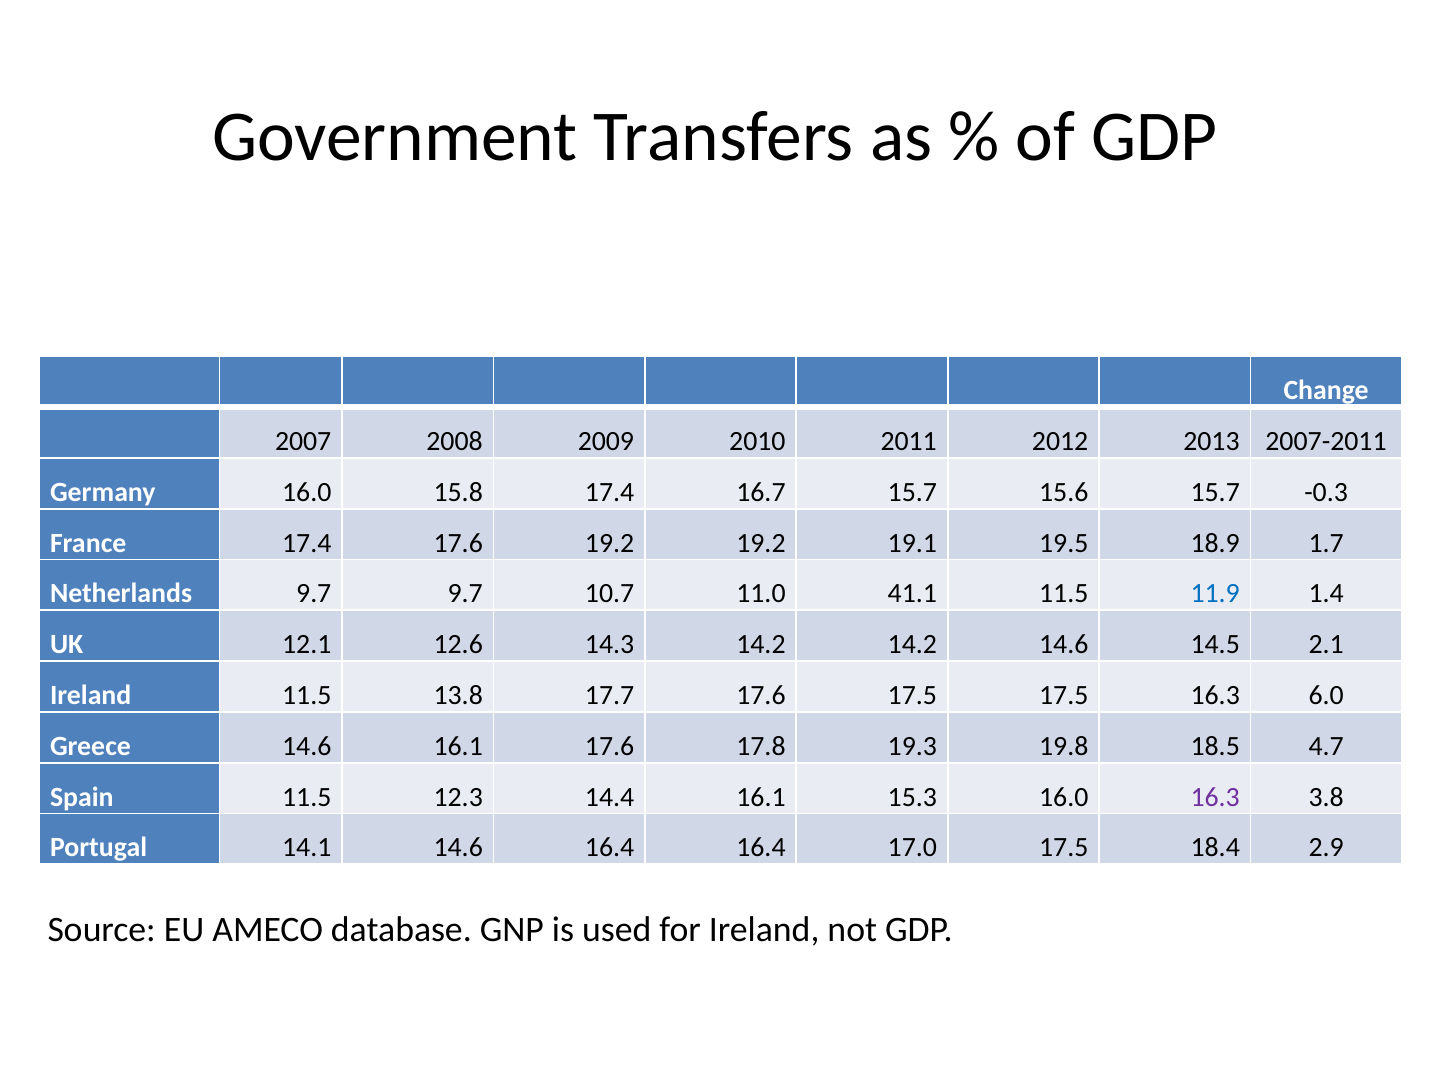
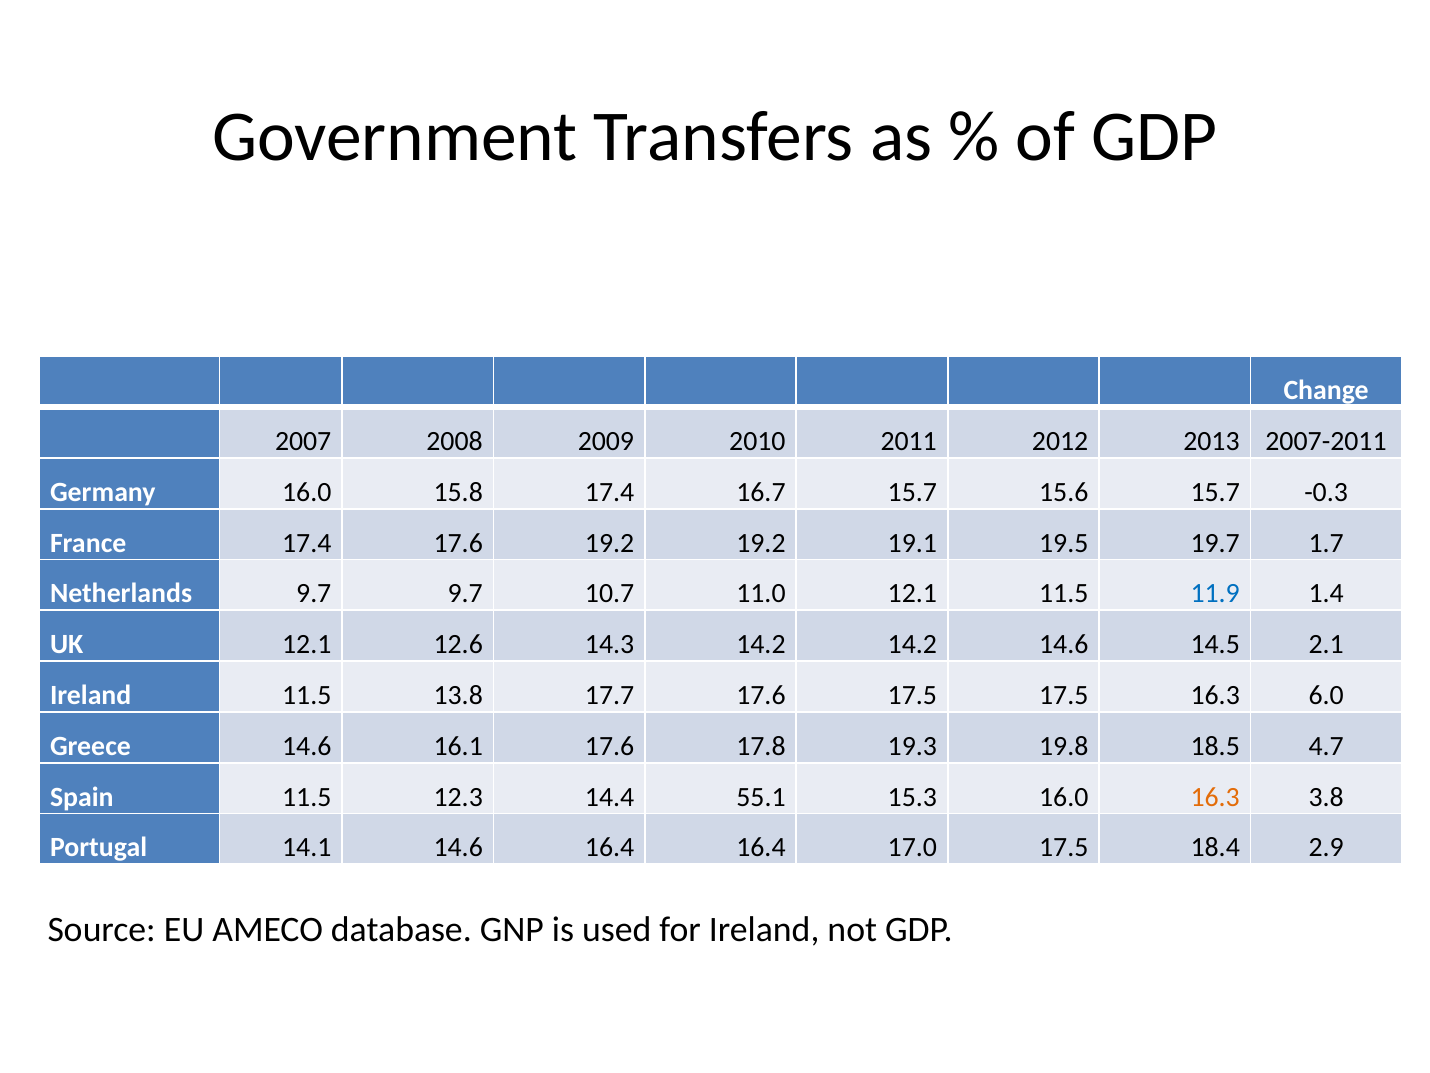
18.9: 18.9 -> 19.7
11.0 41.1: 41.1 -> 12.1
14.4 16.1: 16.1 -> 55.1
16.3 at (1215, 797) colour: purple -> orange
